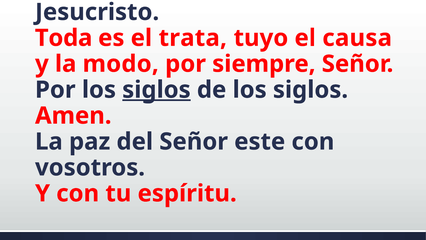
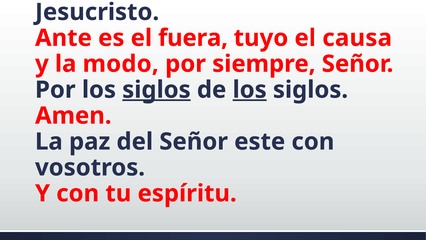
Toda: Toda -> Ante
trata: trata -> fuera
los at (250, 90) underline: none -> present
